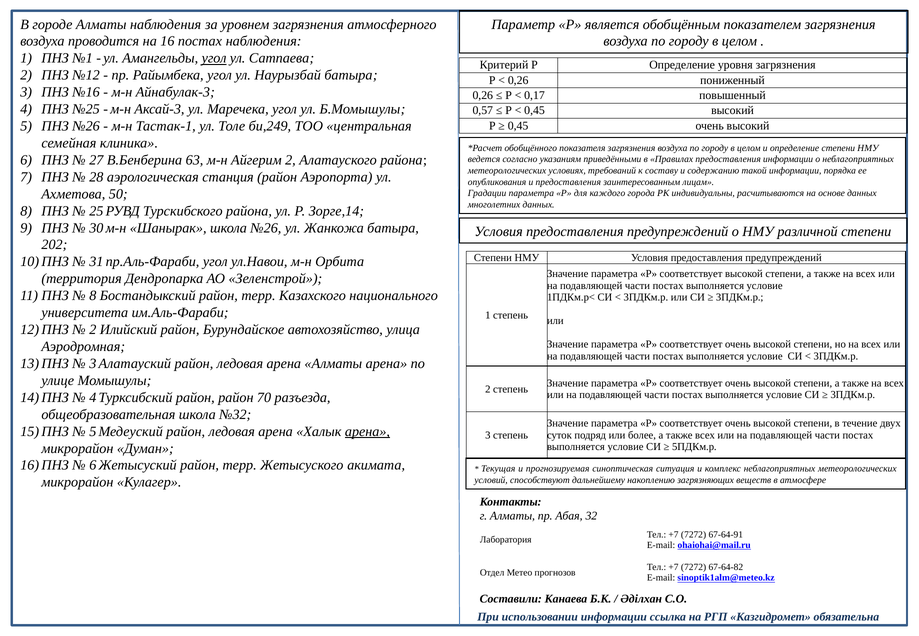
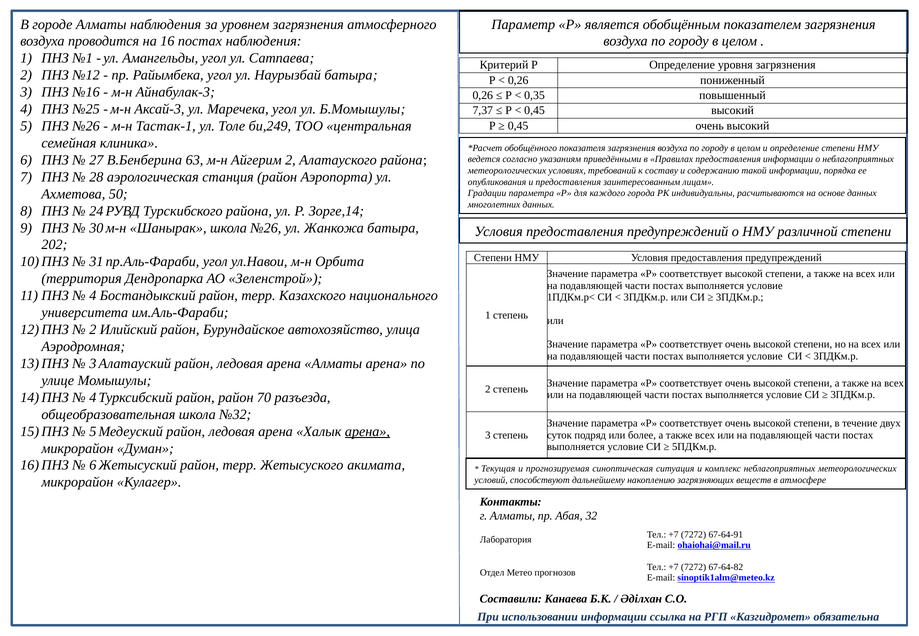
угол at (214, 58) underline: present -> none
0,17: 0,17 -> 0,35
0,57: 0,57 -> 7,37
25: 25 -> 24
8 at (93, 296): 8 -> 4
